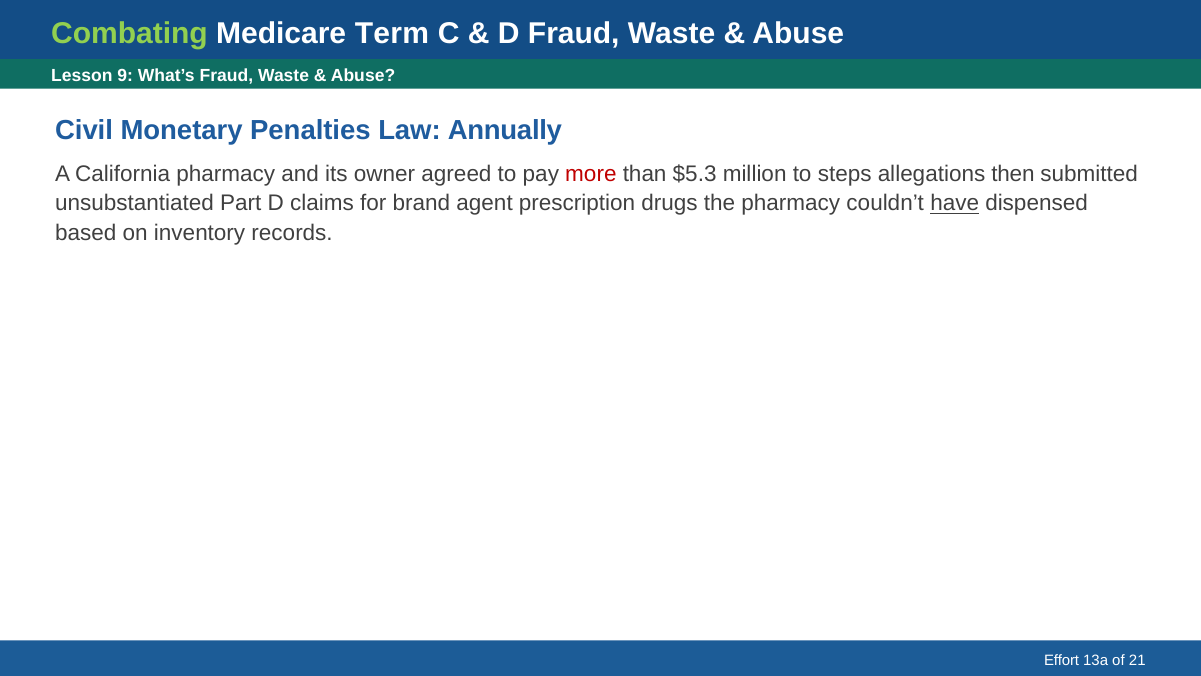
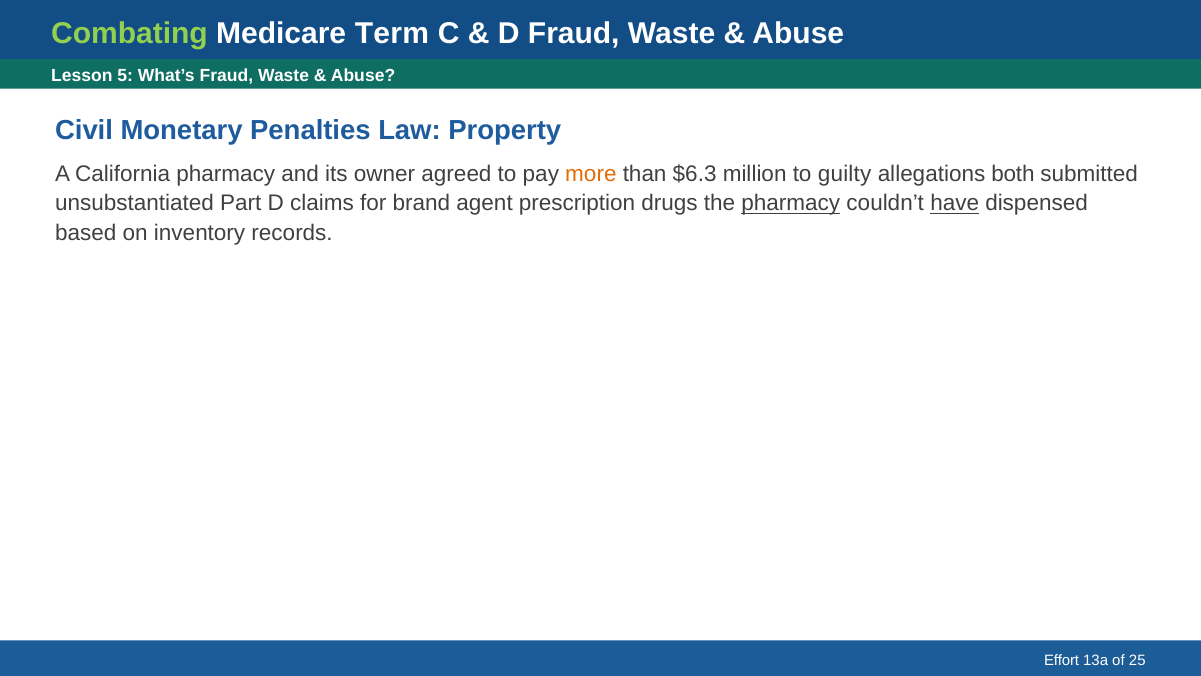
9: 9 -> 5
Annually: Annually -> Property
more colour: red -> orange
$5.3: $5.3 -> $6.3
steps: steps -> guilty
then: then -> both
pharmacy at (791, 203) underline: none -> present
21: 21 -> 25
